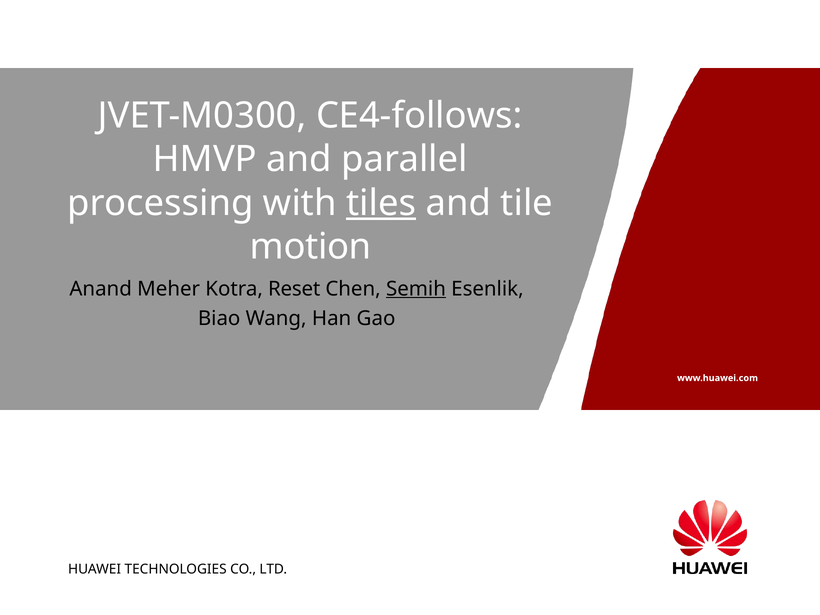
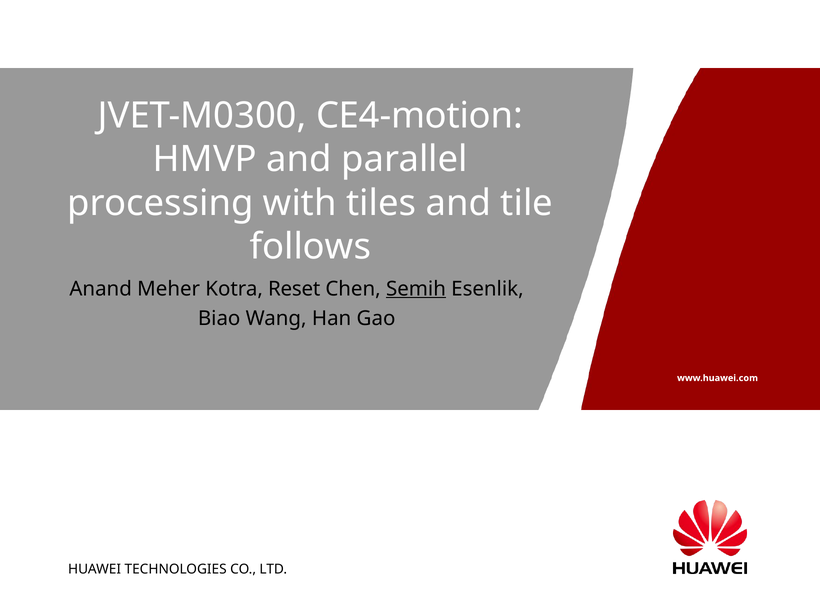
CE4-follows: CE4-follows -> CE4-motion
tiles underline: present -> none
motion: motion -> follows
